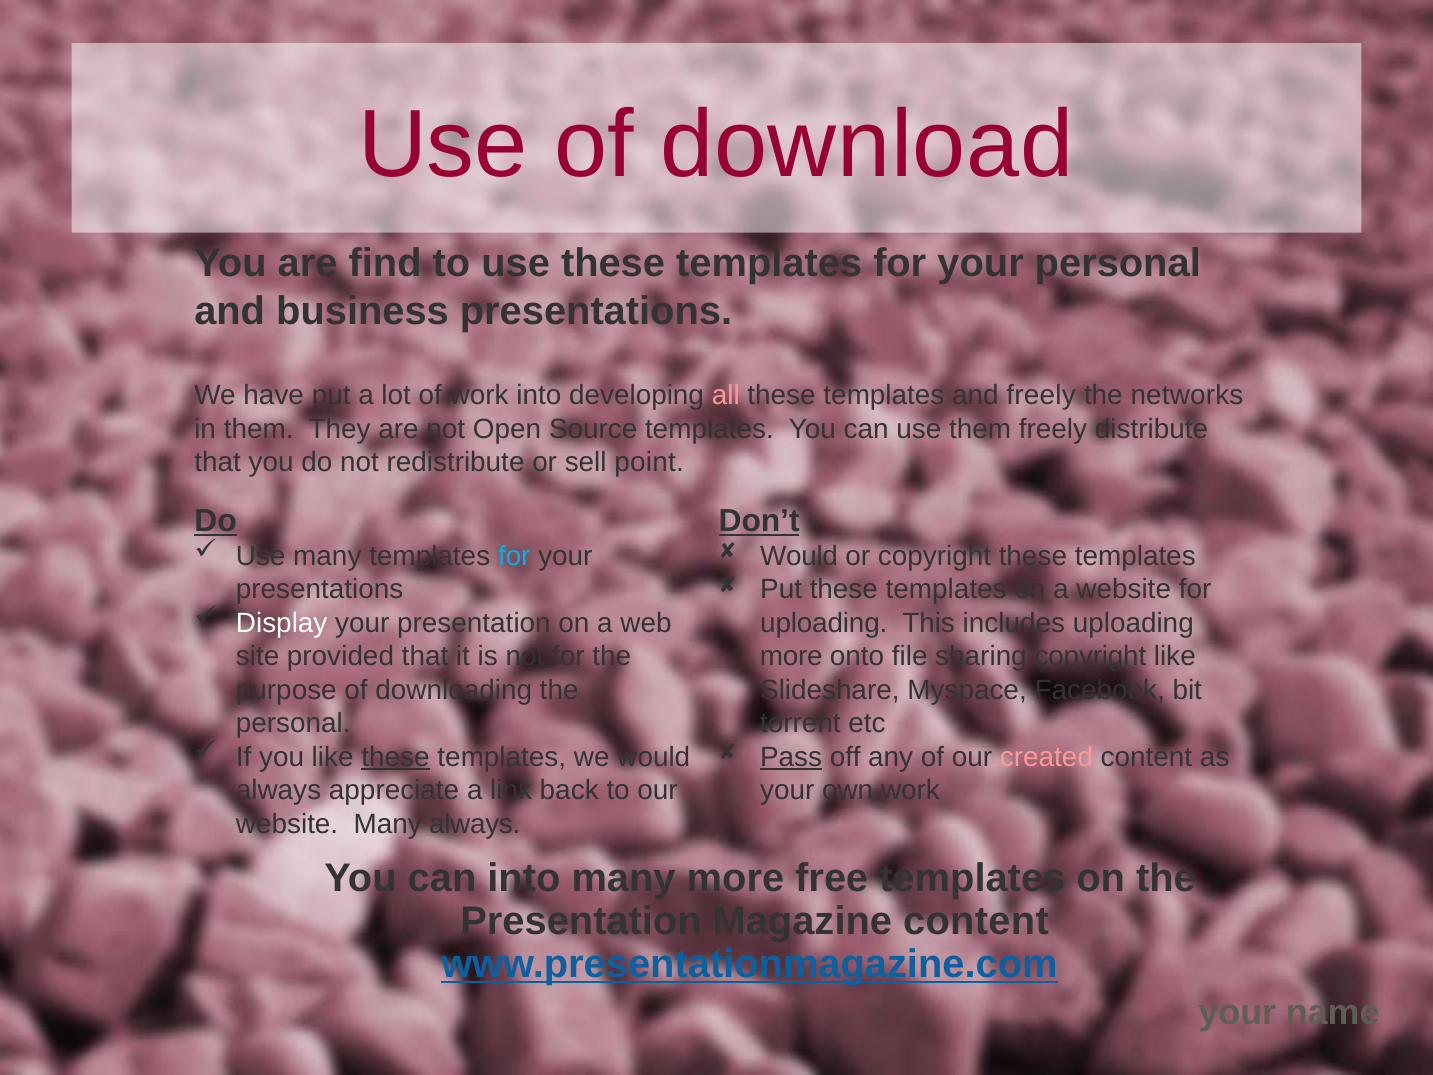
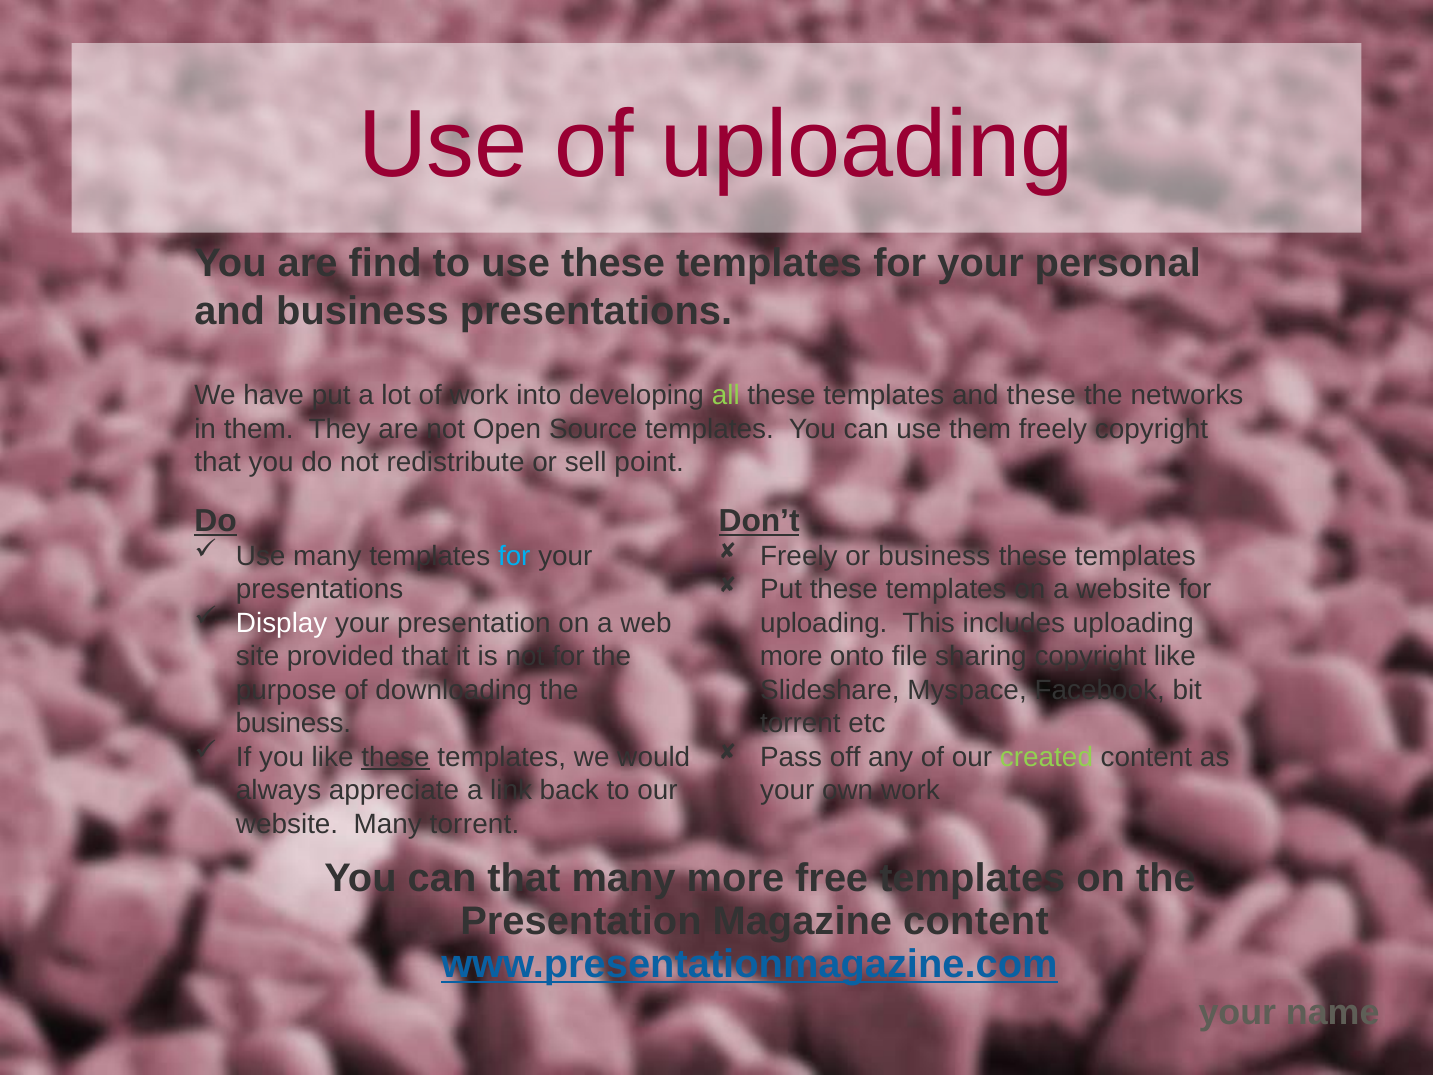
of download: download -> uploading
all colour: pink -> light green
and freely: freely -> these
freely distribute: distribute -> copyright
Would at (799, 556): Would -> Freely
or copyright: copyright -> business
personal at (293, 723): personal -> business
Pass underline: present -> none
created colour: pink -> light green
Many always: always -> torrent
can into: into -> that
